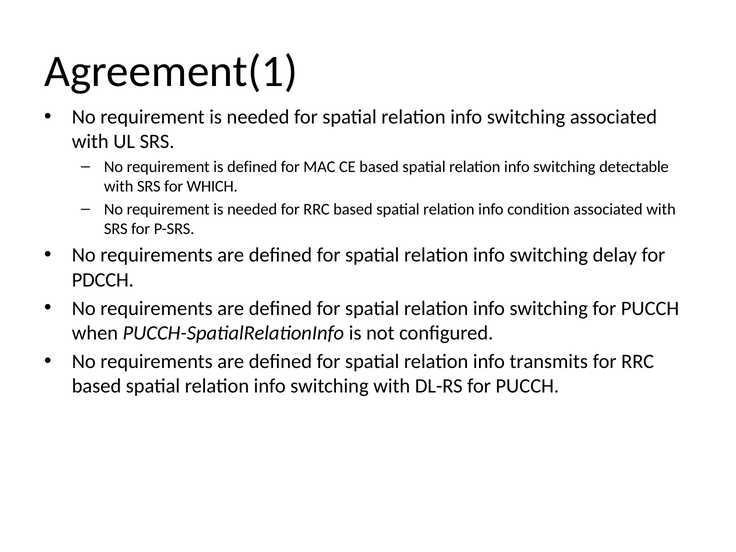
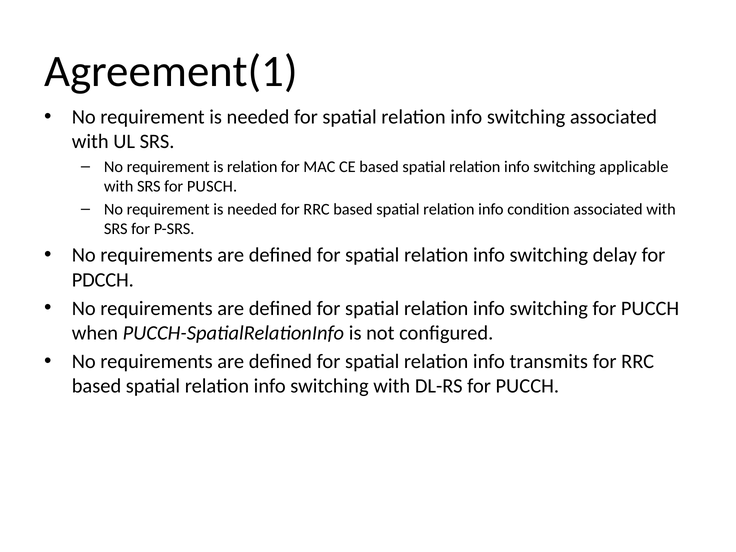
is defined: defined -> relation
detectable: detectable -> applicable
WHICH: WHICH -> PUSCH
